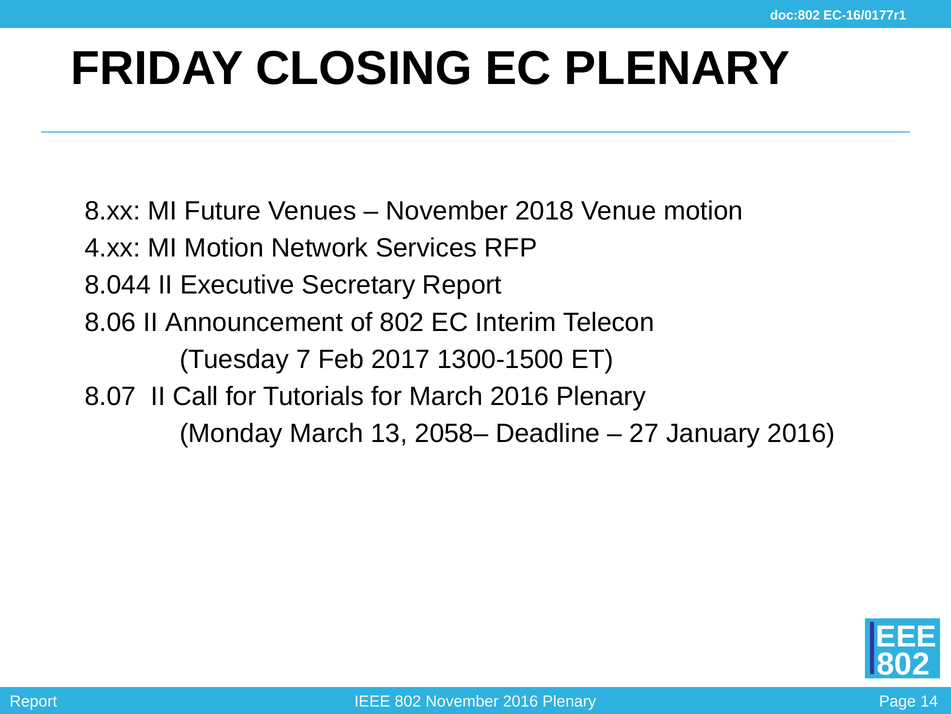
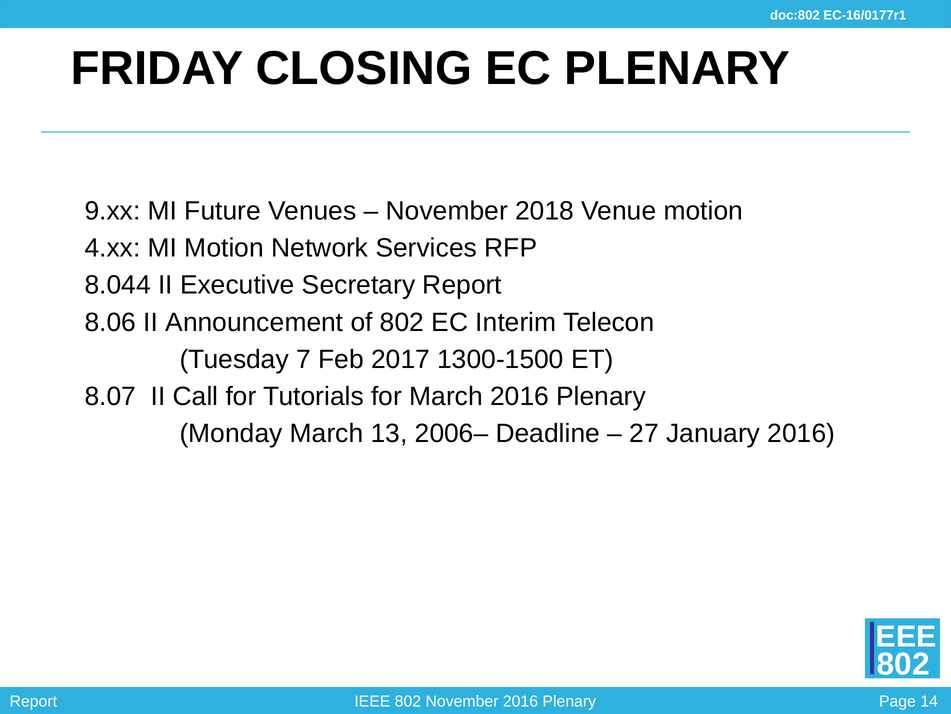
8.xx: 8.xx -> 9.xx
2058–: 2058– -> 2006–
